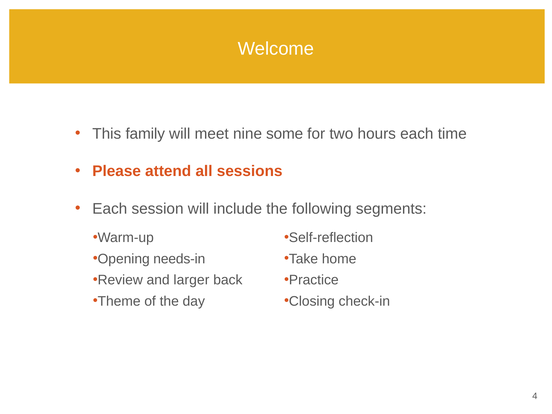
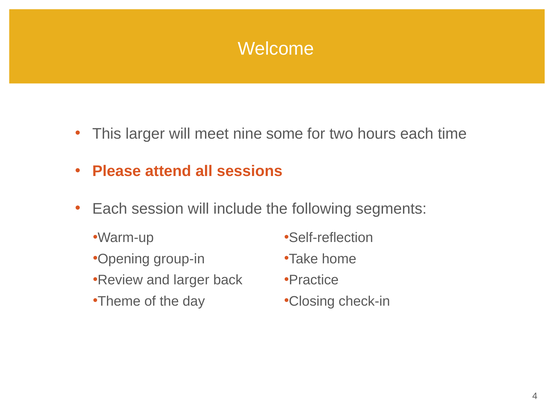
This family: family -> larger
needs-in: needs-in -> group-in
